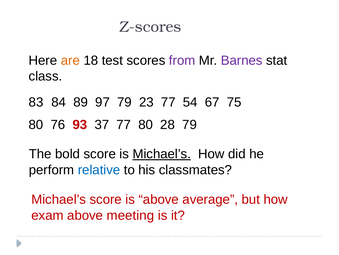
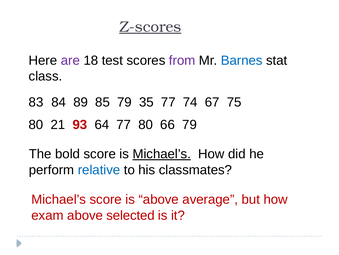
Z-scores underline: none -> present
are colour: orange -> purple
Barnes colour: purple -> blue
97: 97 -> 85
23: 23 -> 35
54: 54 -> 74
76: 76 -> 21
37: 37 -> 64
28: 28 -> 66
meeting: meeting -> selected
